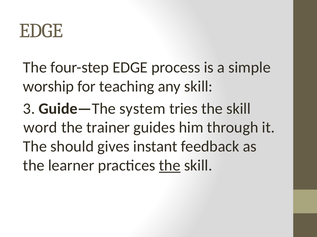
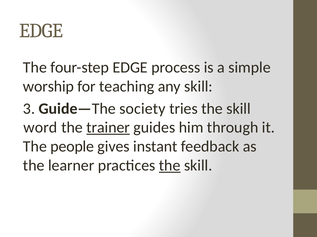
system: system -> society
trainer underline: none -> present
should: should -> people
